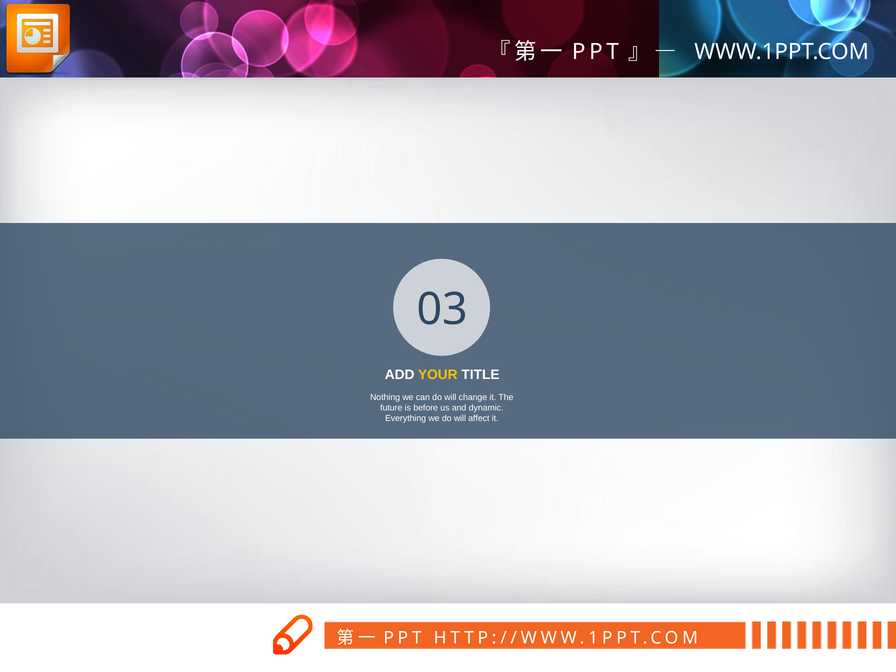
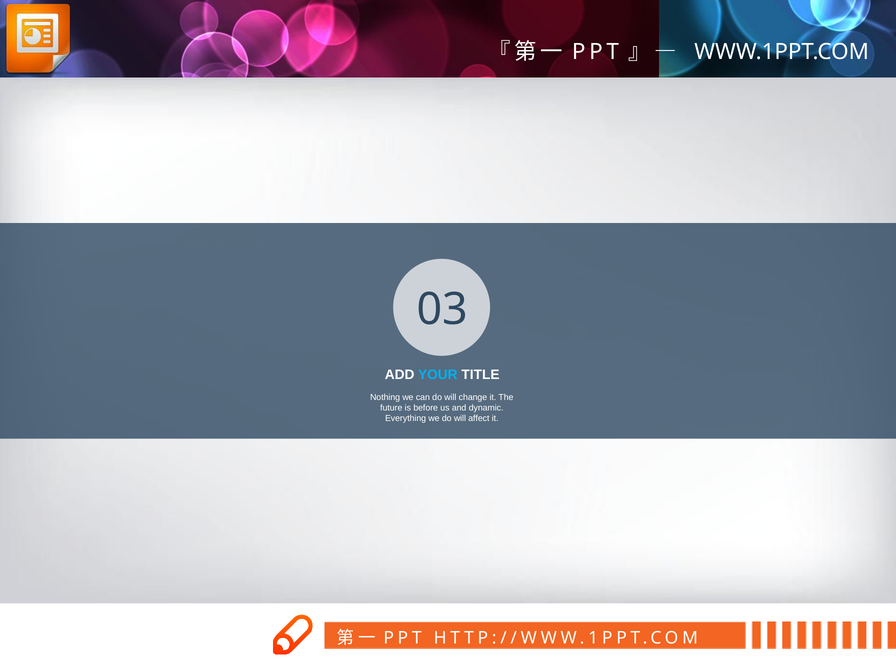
YOUR colour: yellow -> light blue
